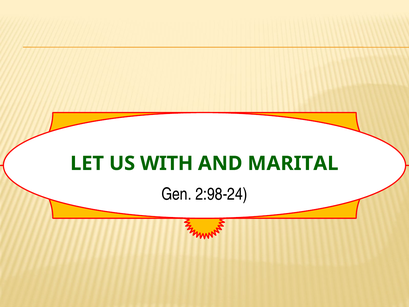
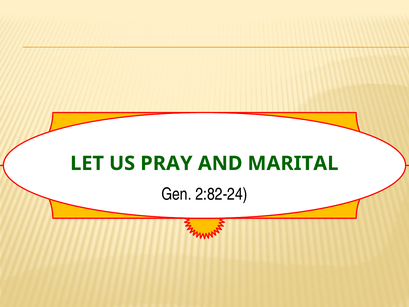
WITH: WITH -> PRAY
2:98-24: 2:98-24 -> 2:82-24
